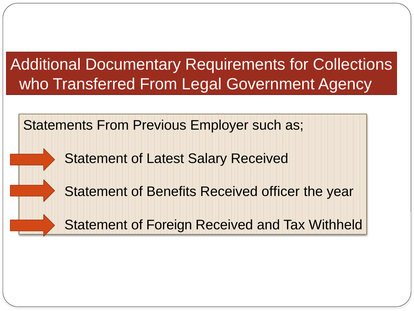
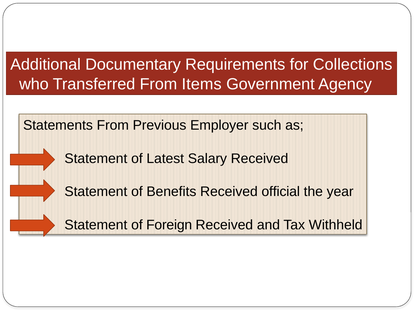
Legal: Legal -> Items
officer: officer -> official
